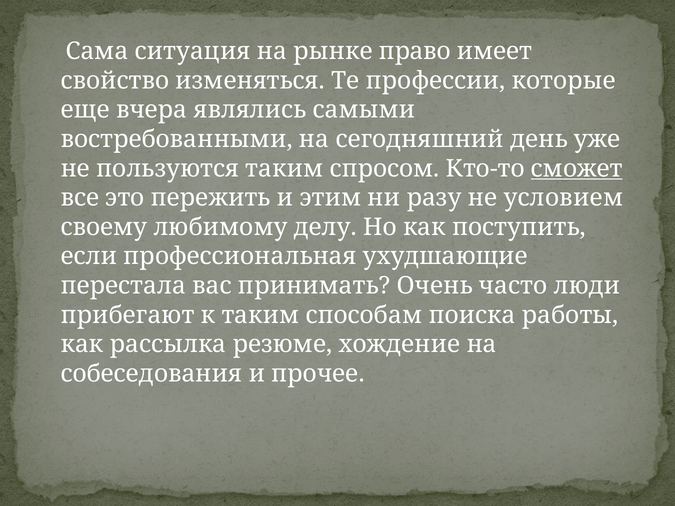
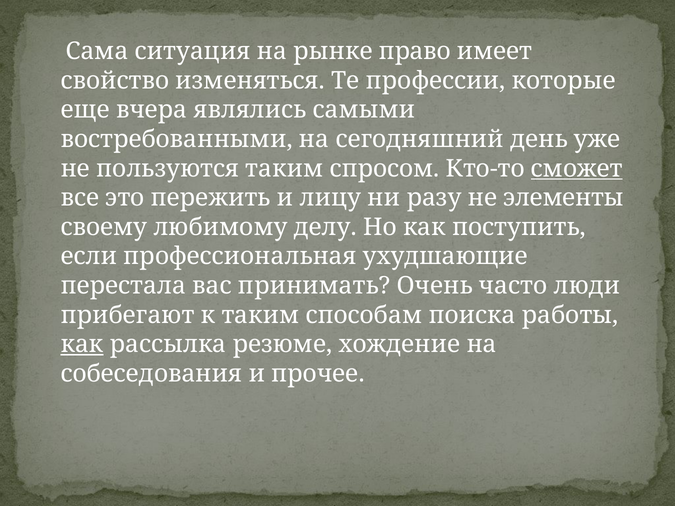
этим: этим -> лицу
условием: условием -> элементы
как at (82, 344) underline: none -> present
